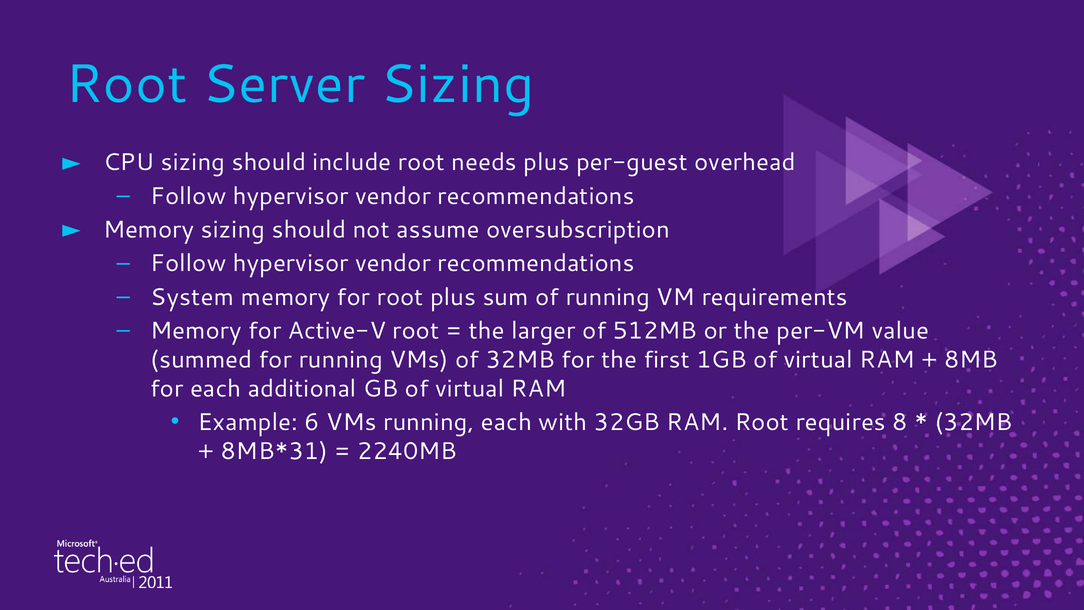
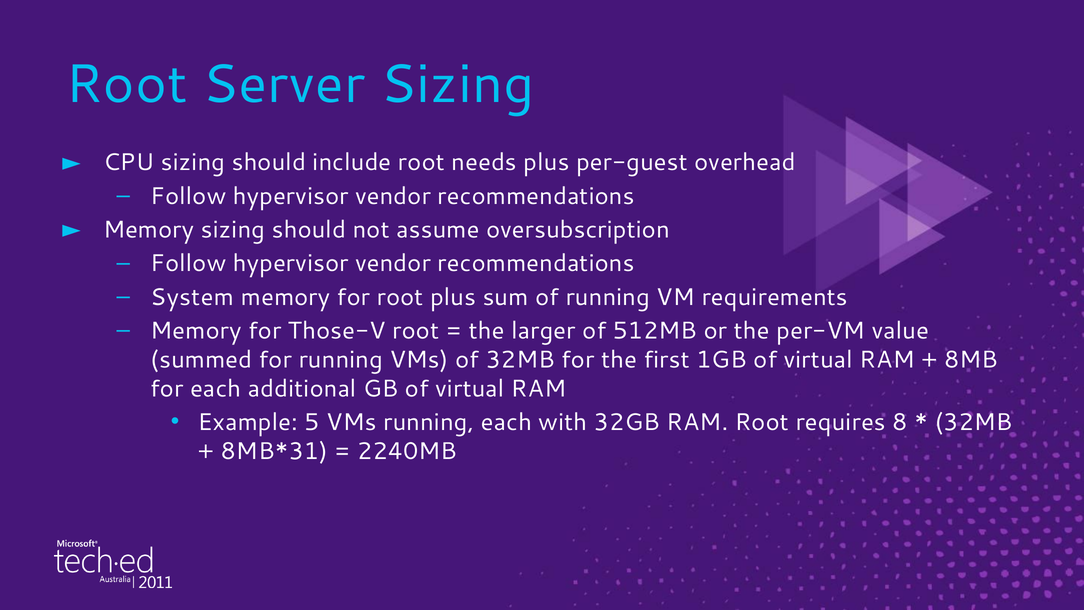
Active-V: Active-V -> Those-V
6: 6 -> 5
